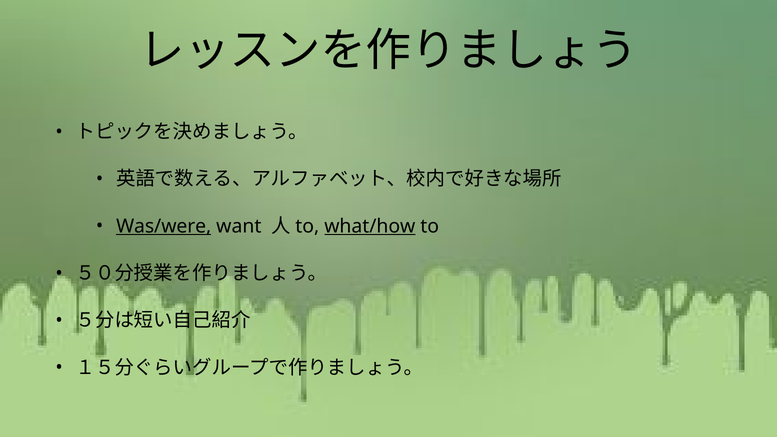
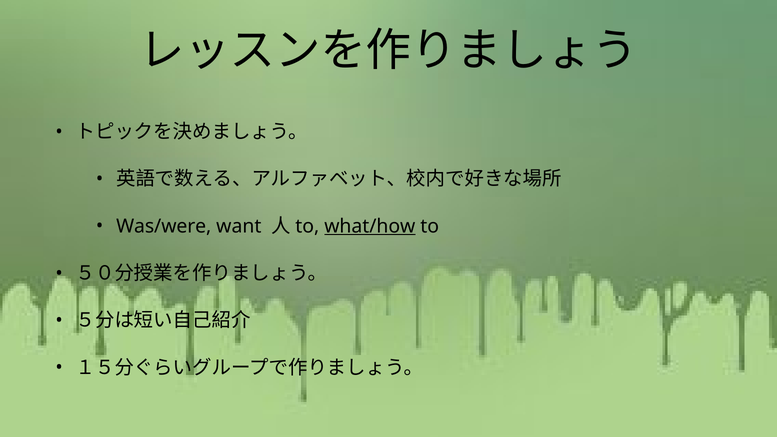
Was/were underline: present -> none
